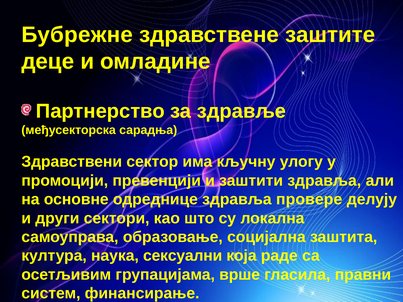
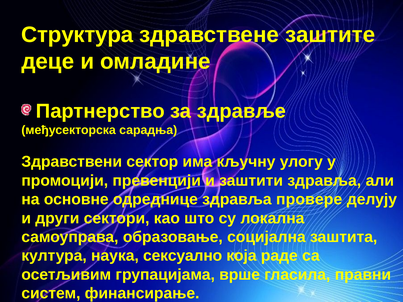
Бубрежне: Бубрежне -> Структура
сексуални: сексуални -> сексуално
